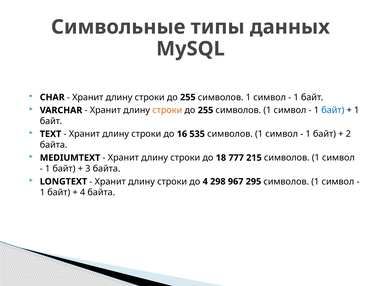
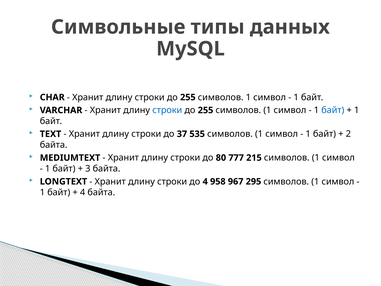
строки at (167, 110) colour: orange -> blue
16: 16 -> 37
18: 18 -> 80
298: 298 -> 958
